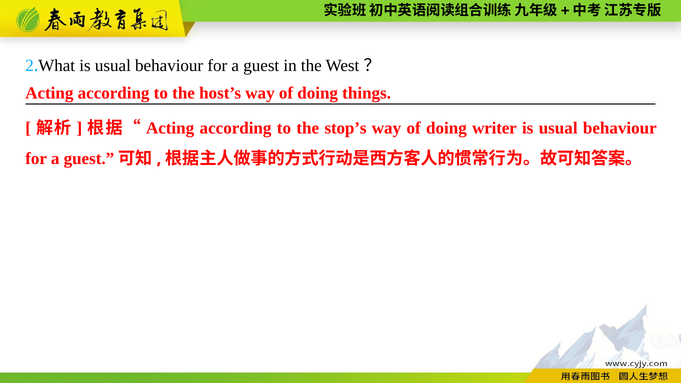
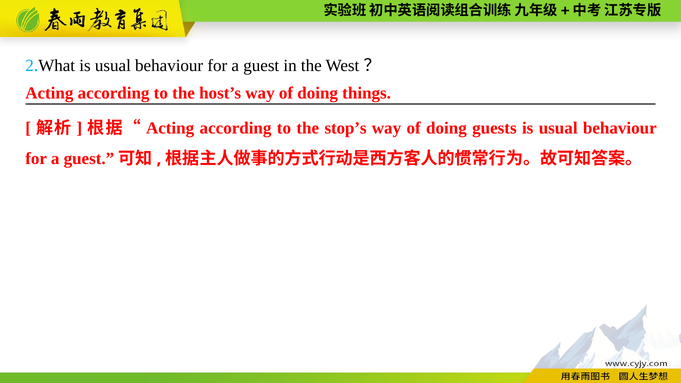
writer: writer -> guests
